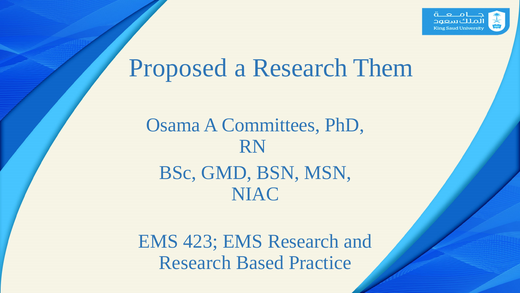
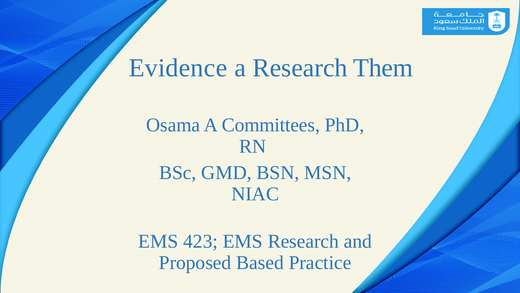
Proposed: Proposed -> Evidence
Research at (195, 262): Research -> Proposed
